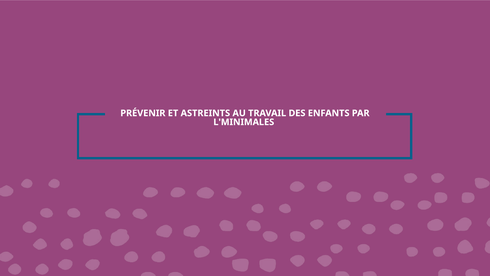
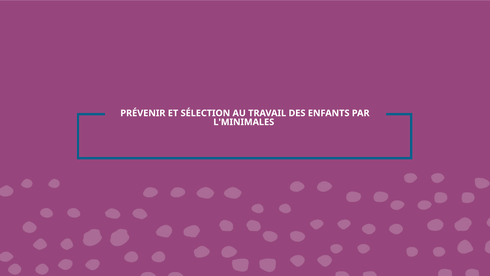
ASTREINTS: ASTREINTS -> SÉLECTION
